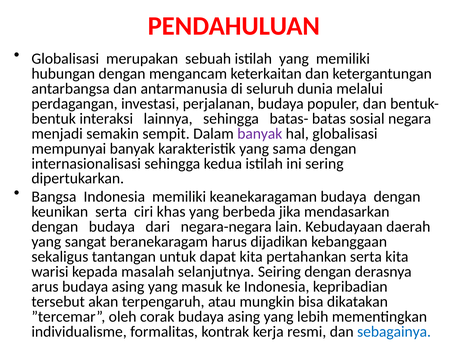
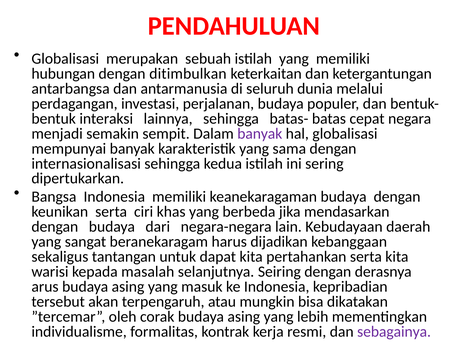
mengancam: mengancam -> ditimbulkan
sosial: sosial -> cepat
sebagainya colour: blue -> purple
